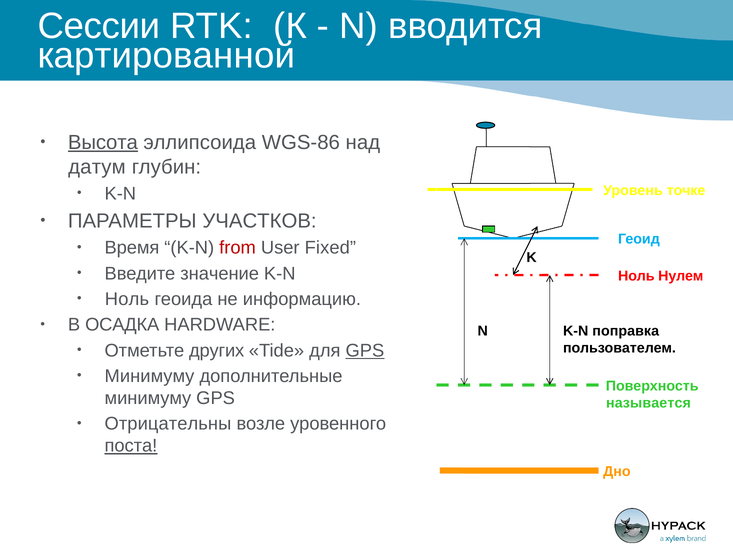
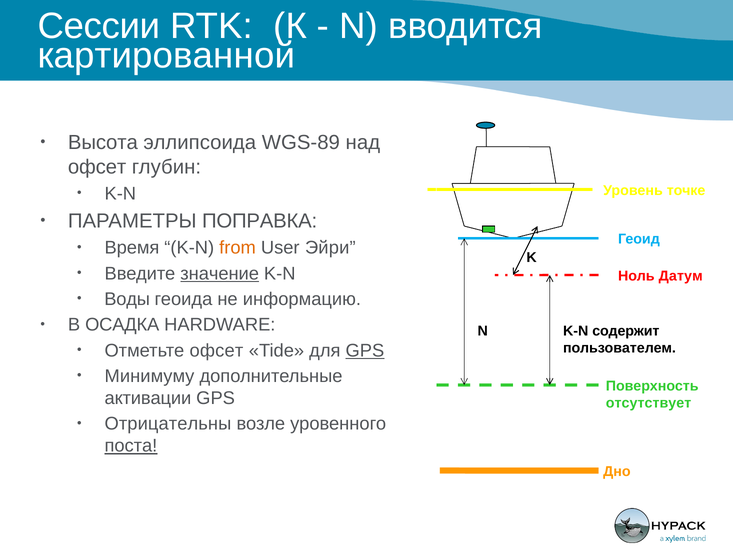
Высота underline: present -> none
WGS-86: WGS-86 -> WGS-89
датум at (97, 167): датум -> офсет
УЧАСТКОВ: УЧАСТКОВ -> ПОПРАВКА
from colour: red -> orange
Fixed: Fixed -> Эйри
значение underline: none -> present
Нулем: Нулем -> Датум
Ноль at (127, 299): Ноль -> Воды
поправка: поправка -> содержит
Отметьте других: других -> офсет
минимуму at (148, 398): минимуму -> активации
называется: называется -> отсутствует
